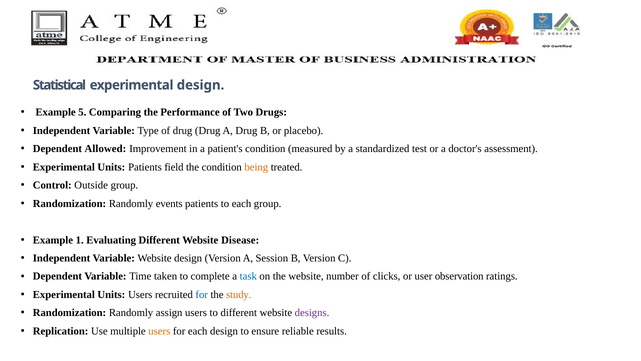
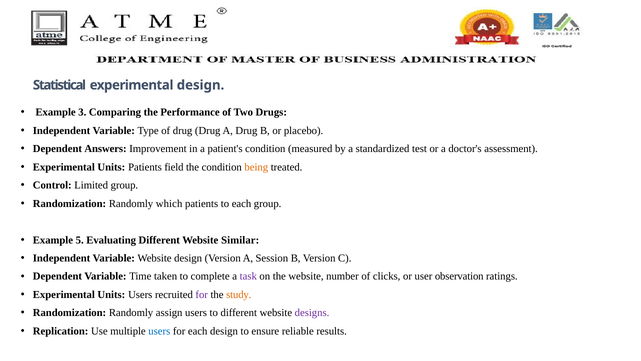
5: 5 -> 3
Allowed: Allowed -> Answers
Outside: Outside -> Limited
events: events -> which
1: 1 -> 5
Disease: Disease -> Similar
task colour: blue -> purple
for at (202, 294) colour: blue -> purple
users at (159, 331) colour: orange -> blue
